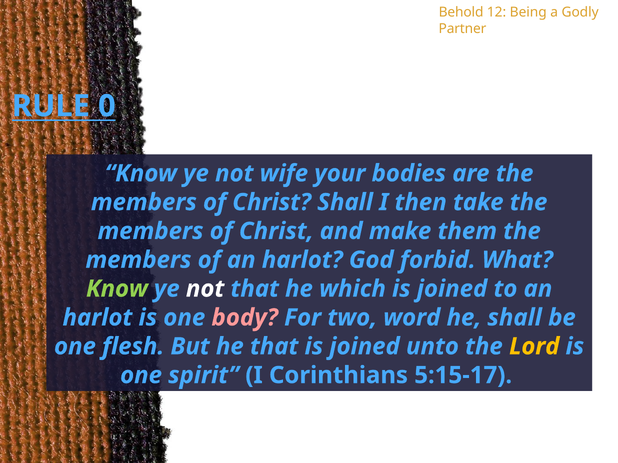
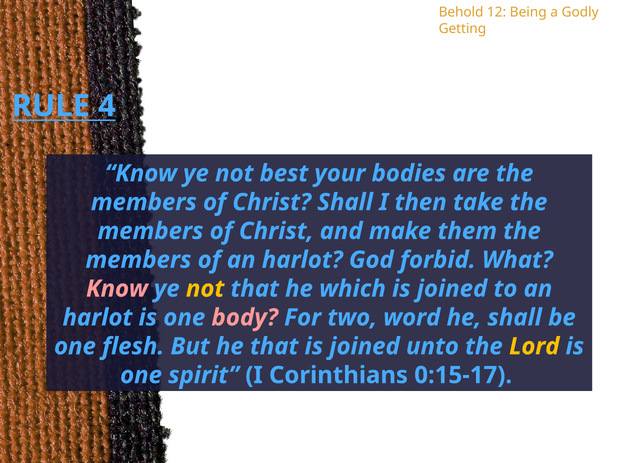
Partner: Partner -> Getting
0: 0 -> 4
wife: wife -> best
Know at (117, 289) colour: light green -> pink
not at (205, 289) colour: white -> yellow
5:15-17: 5:15-17 -> 0:15-17
